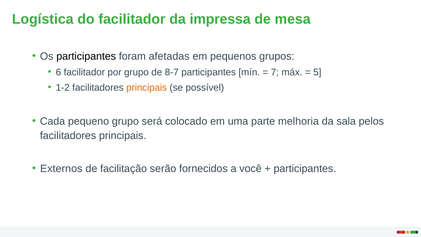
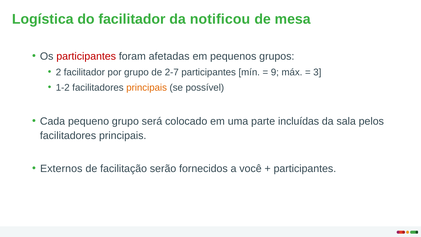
impressa: impressa -> notificou
participantes at (86, 56) colour: black -> red
6: 6 -> 2
8-7: 8-7 -> 2-7
7: 7 -> 9
5: 5 -> 3
melhoria: melhoria -> incluídas
